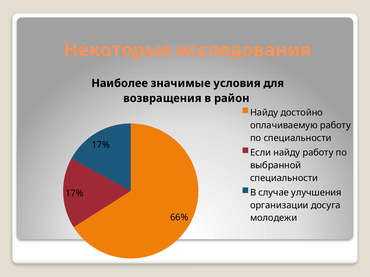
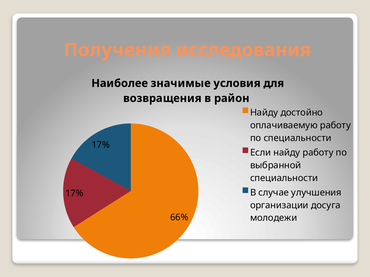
Некоторые: Некоторые -> Получения
